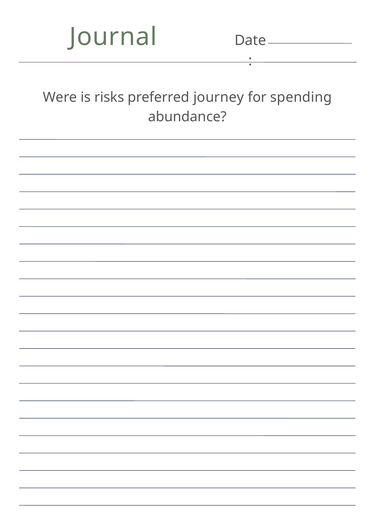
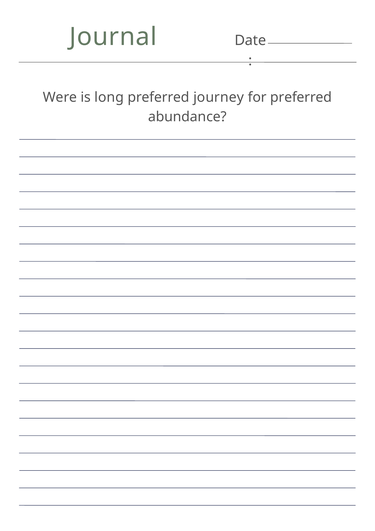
risks: risks -> long
for spending: spending -> preferred
